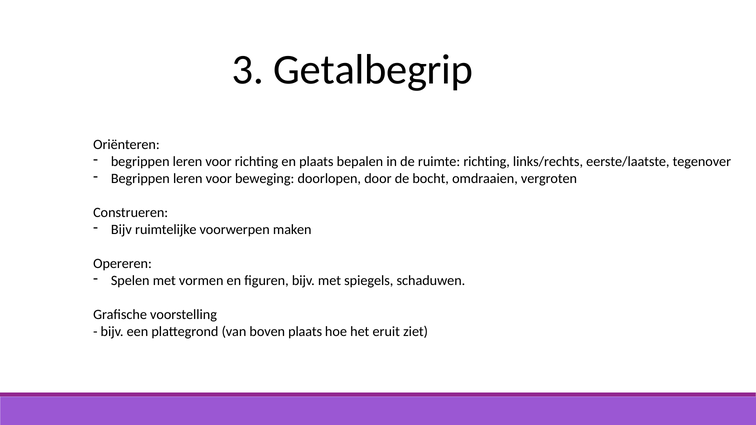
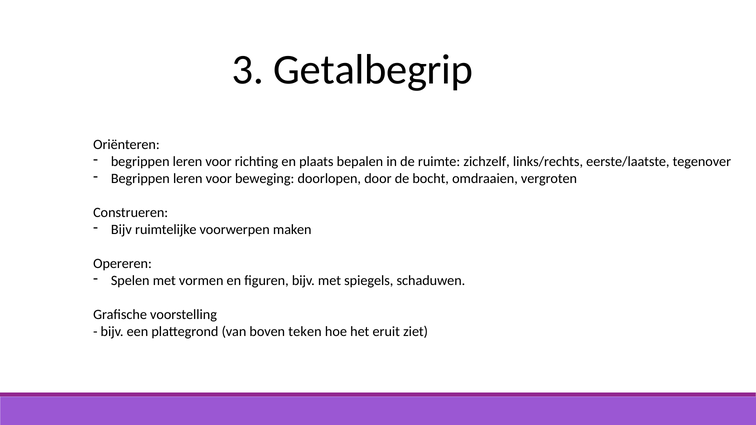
ruimte richting: richting -> zichzelf
boven plaats: plaats -> teken
